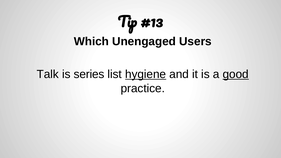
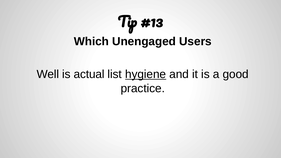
Talk: Talk -> Well
series: series -> actual
good underline: present -> none
